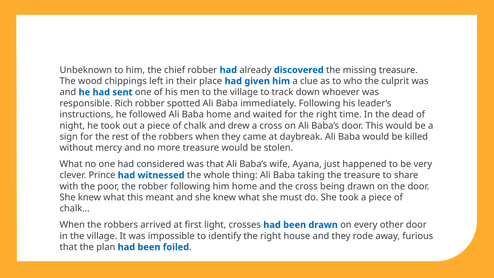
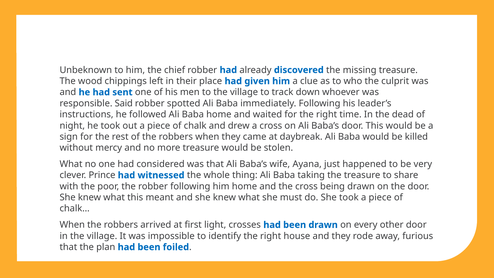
Rich: Rich -> Said
